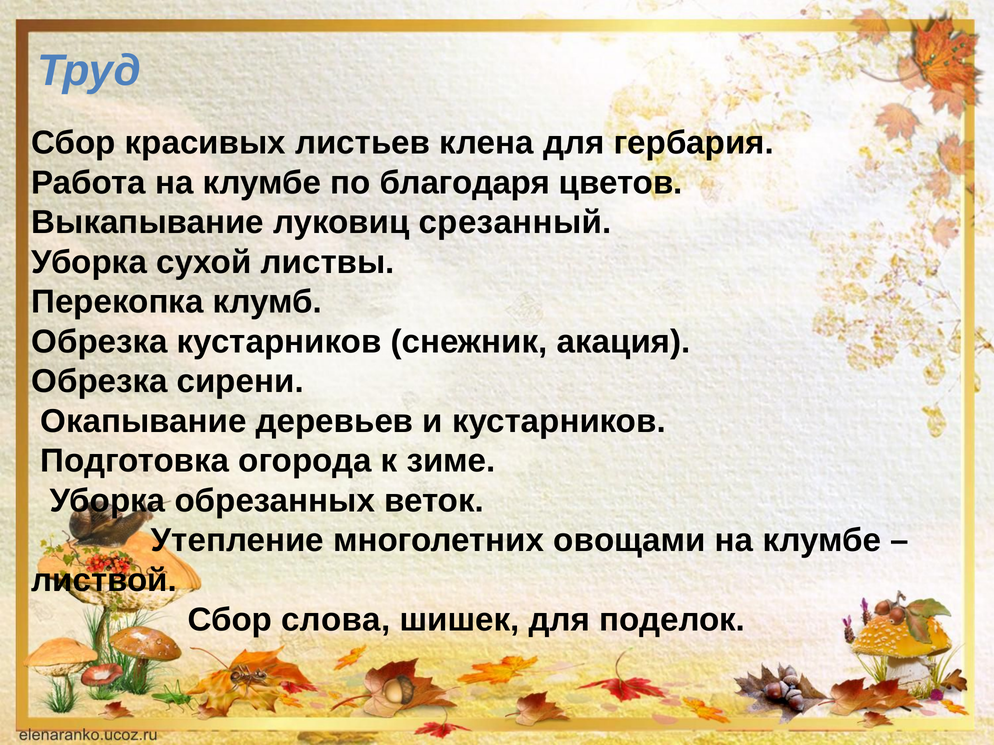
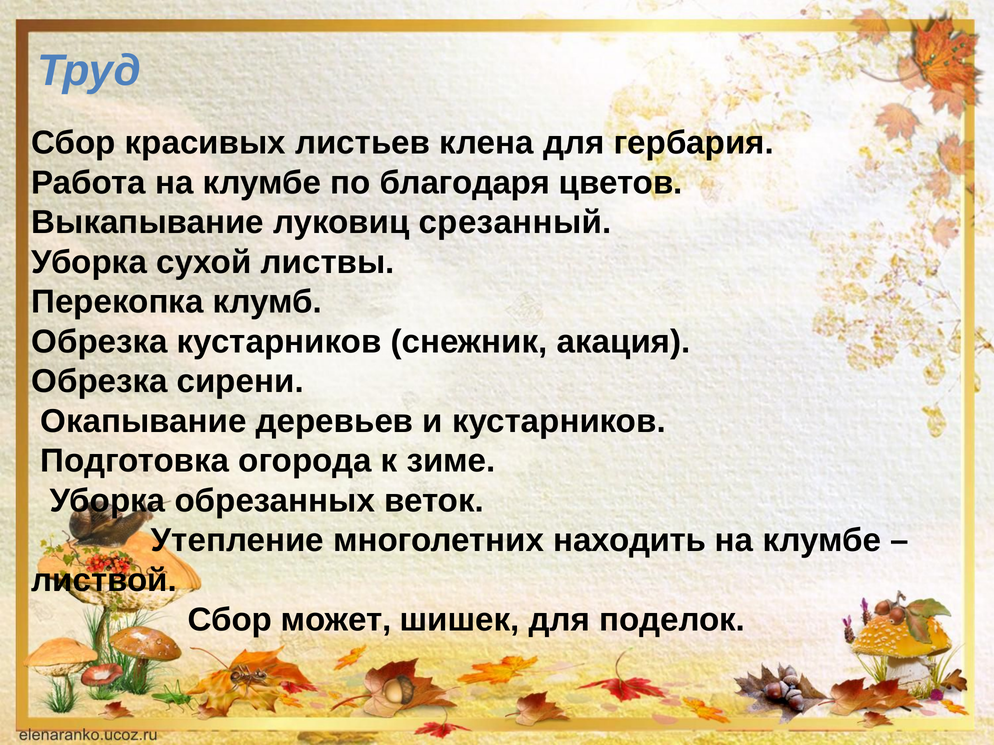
овощами: овощами -> находить
слова: слова -> может
